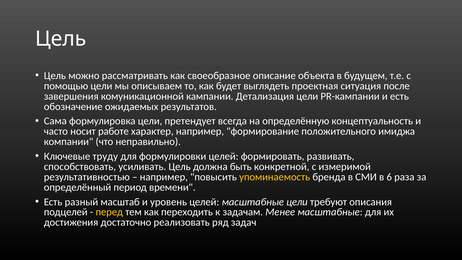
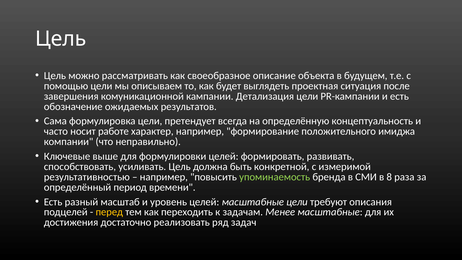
труду: труду -> выше
упоминаемость colour: yellow -> light green
6: 6 -> 8
